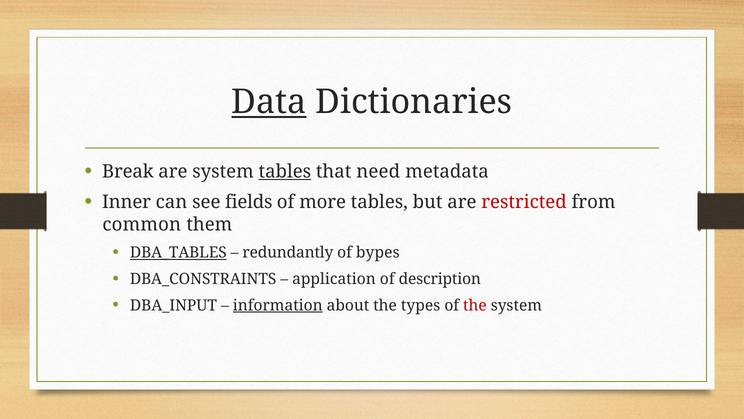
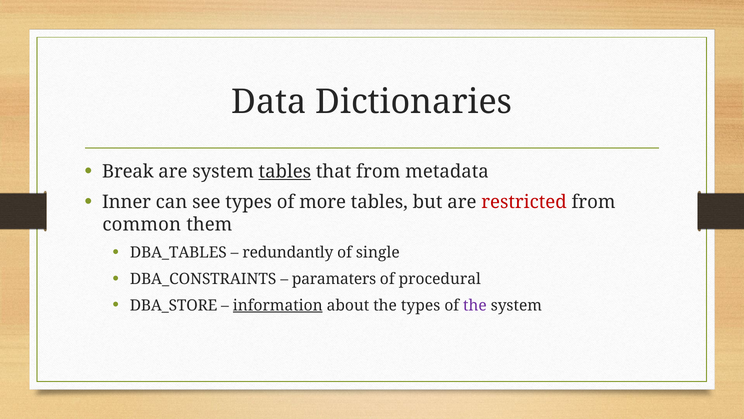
Data underline: present -> none
that need: need -> from
see fields: fields -> types
DBA_TABLES underline: present -> none
bypes: bypes -> single
application: application -> paramaters
description: description -> procedural
DBA_INPUT: DBA_INPUT -> DBA_STORE
the at (475, 305) colour: red -> purple
